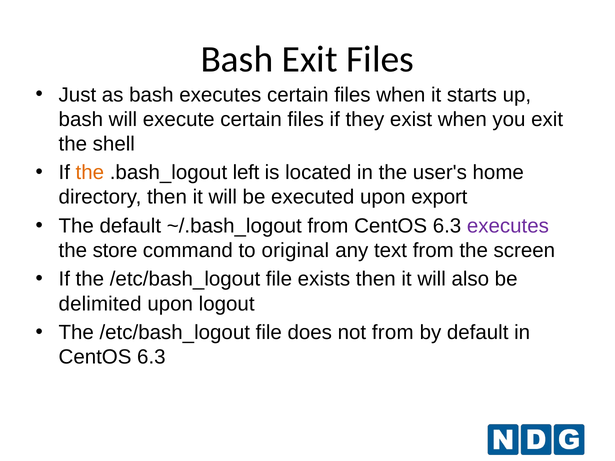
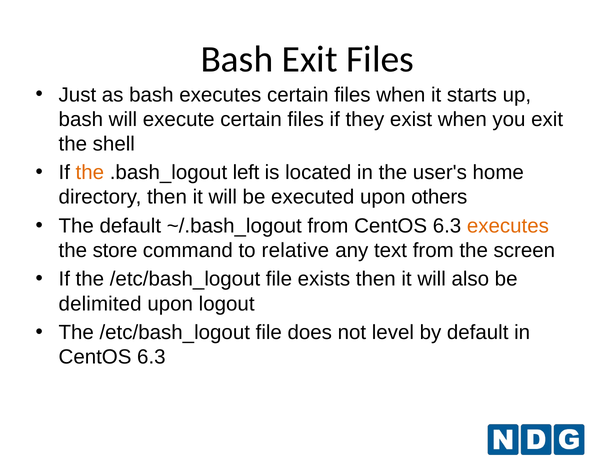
export: export -> others
executes at (508, 226) colour: purple -> orange
original: original -> relative
not from: from -> level
